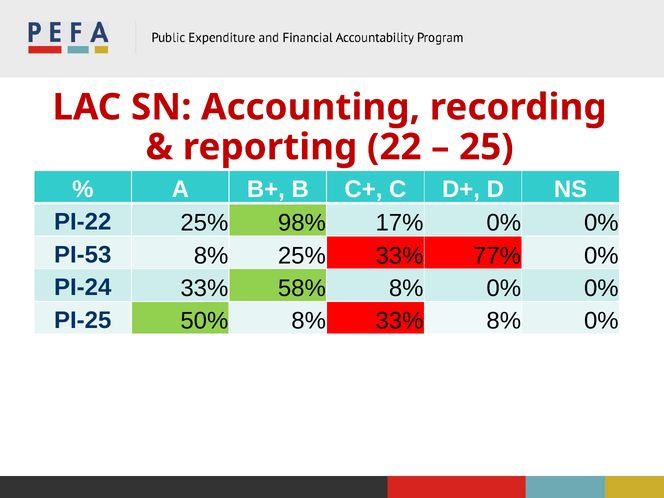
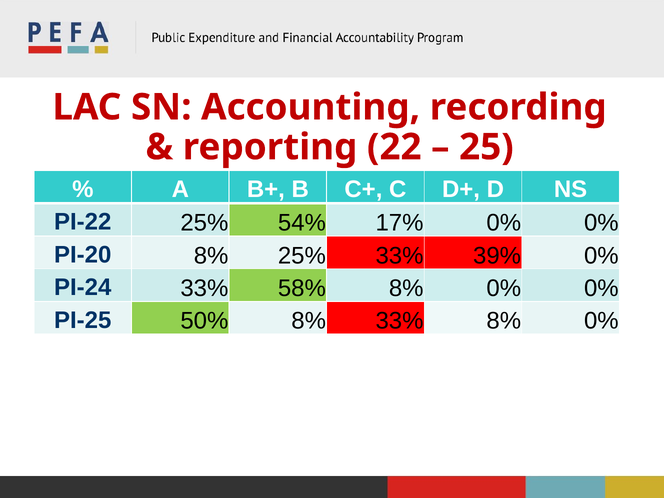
98%: 98% -> 54%
PI-53: PI-53 -> PI-20
77%: 77% -> 39%
